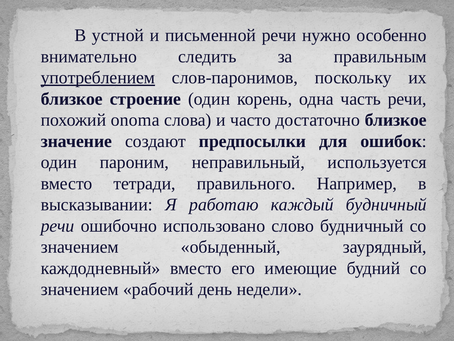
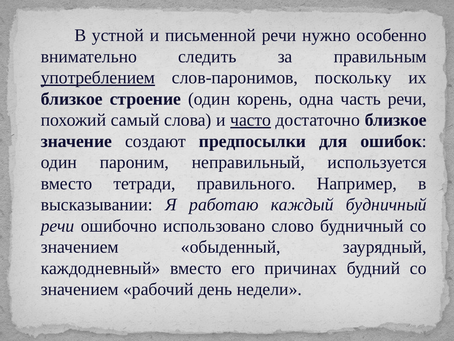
onoma: onoma -> самый
часто underline: none -> present
имеющие: имеющие -> причинах
